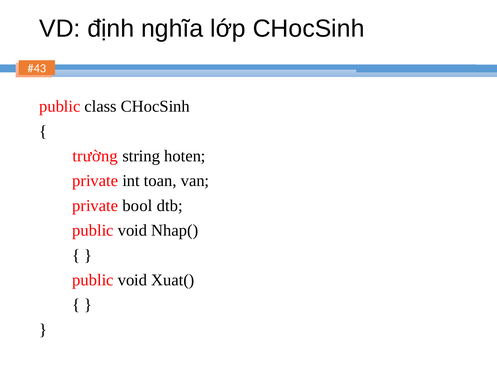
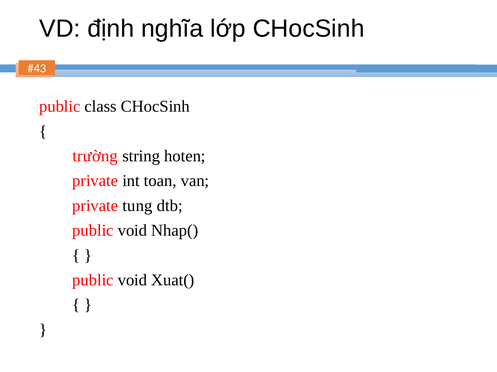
bool: bool -> tung
